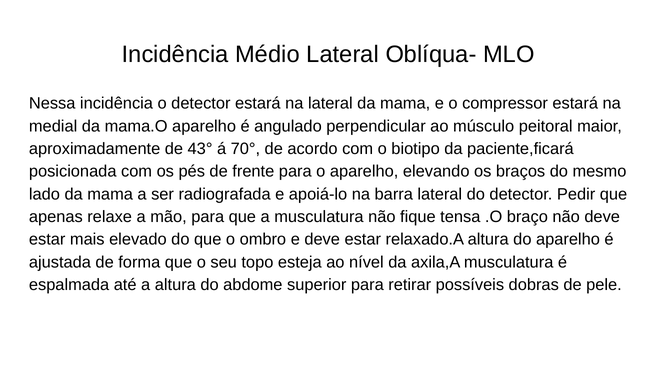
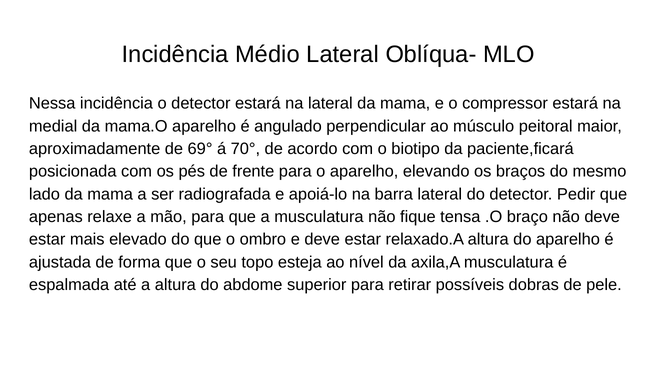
43°: 43° -> 69°
